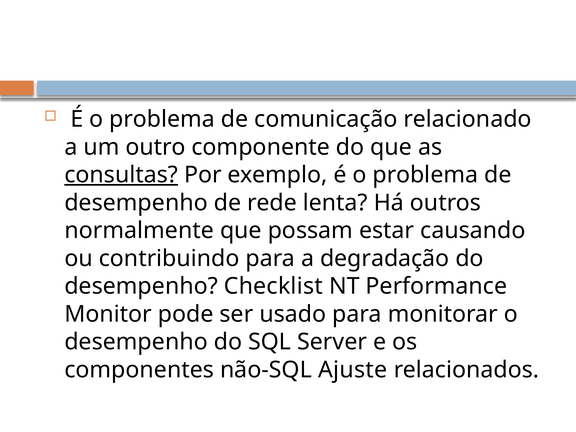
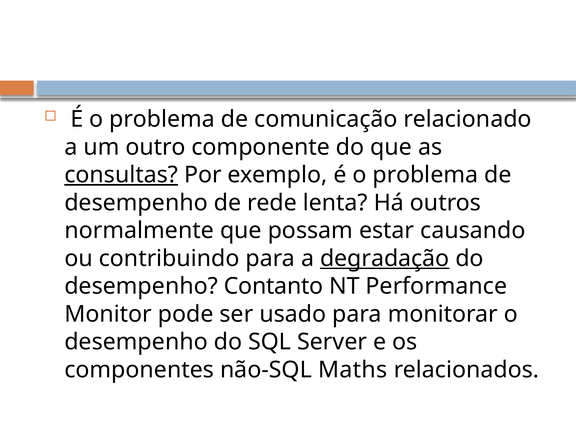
degradação underline: none -> present
Checklist: Checklist -> Contanto
Ajuste: Ajuste -> Maths
